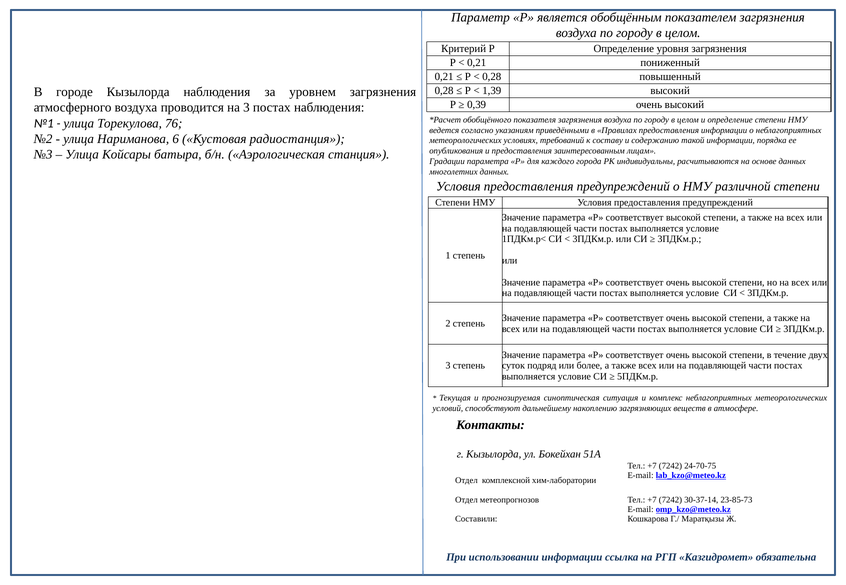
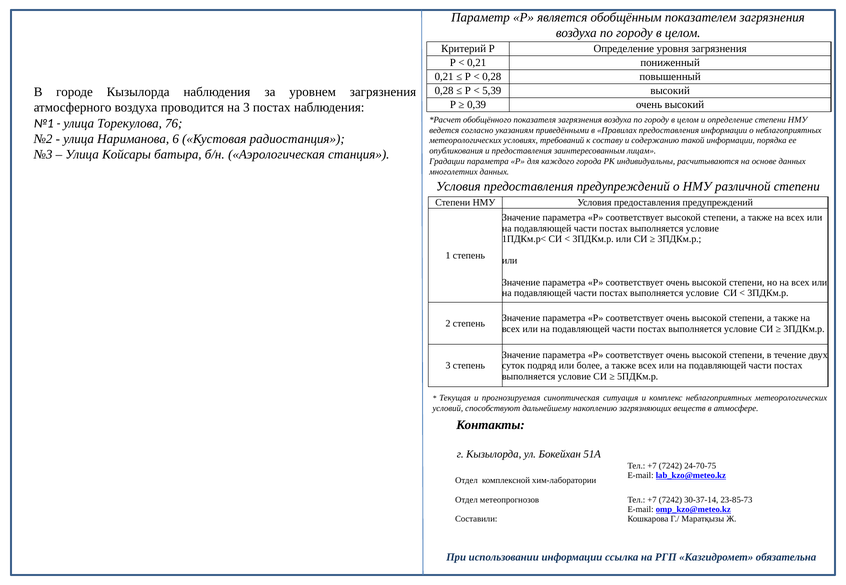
1,39: 1,39 -> 5,39
